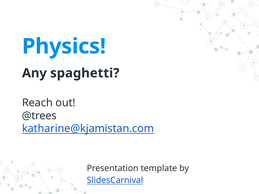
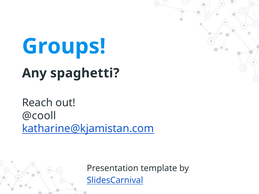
Physics: Physics -> Groups
@trees: @trees -> @cooll
